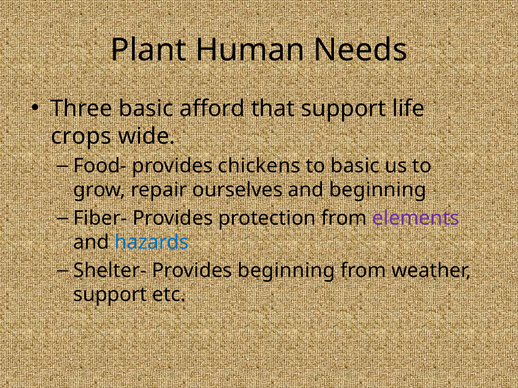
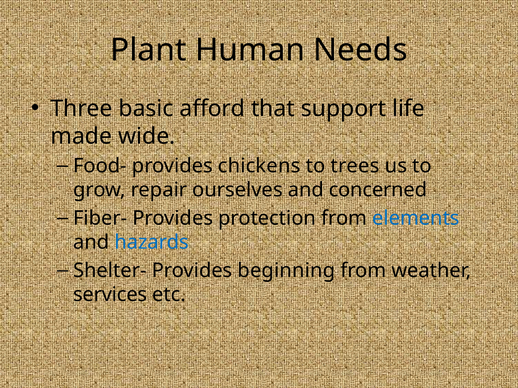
crops: crops -> made
to basic: basic -> trees
and beginning: beginning -> concerned
elements colour: purple -> blue
support at (110, 295): support -> services
